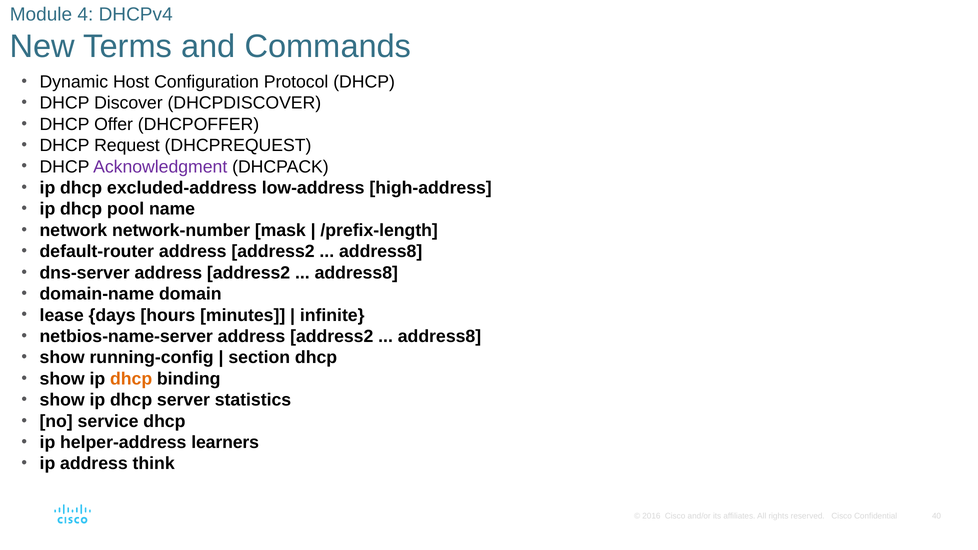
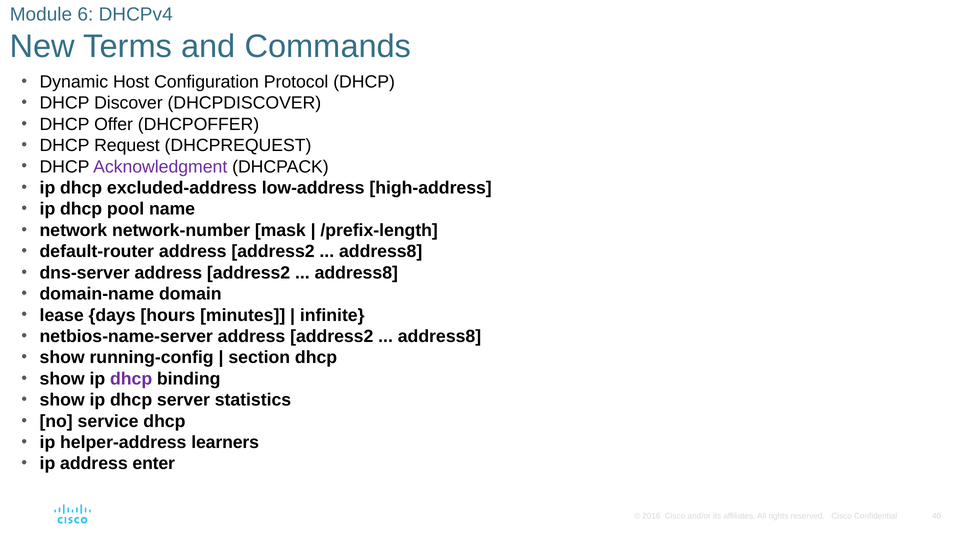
4: 4 -> 6
dhcp at (131, 379) colour: orange -> purple
think: think -> enter
